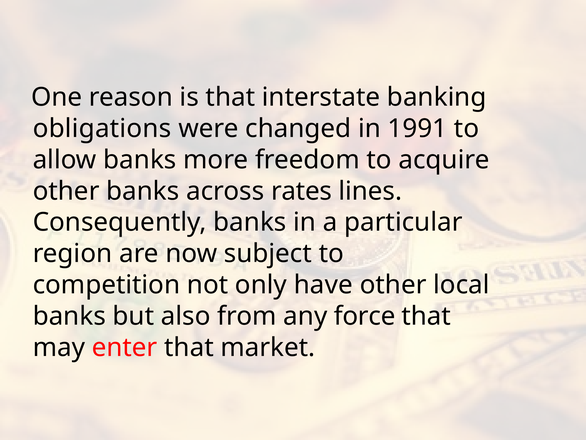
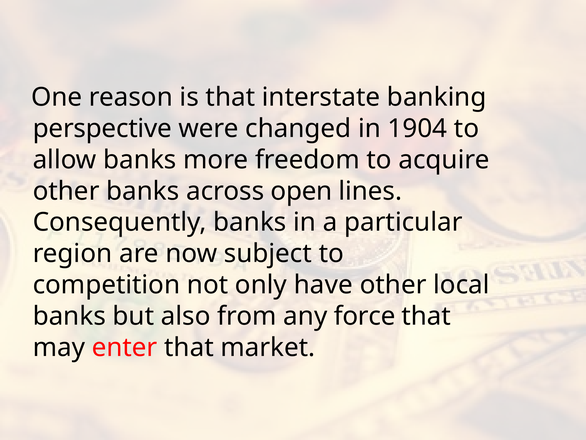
obligations: obligations -> perspective
1991: 1991 -> 1904
rates: rates -> open
